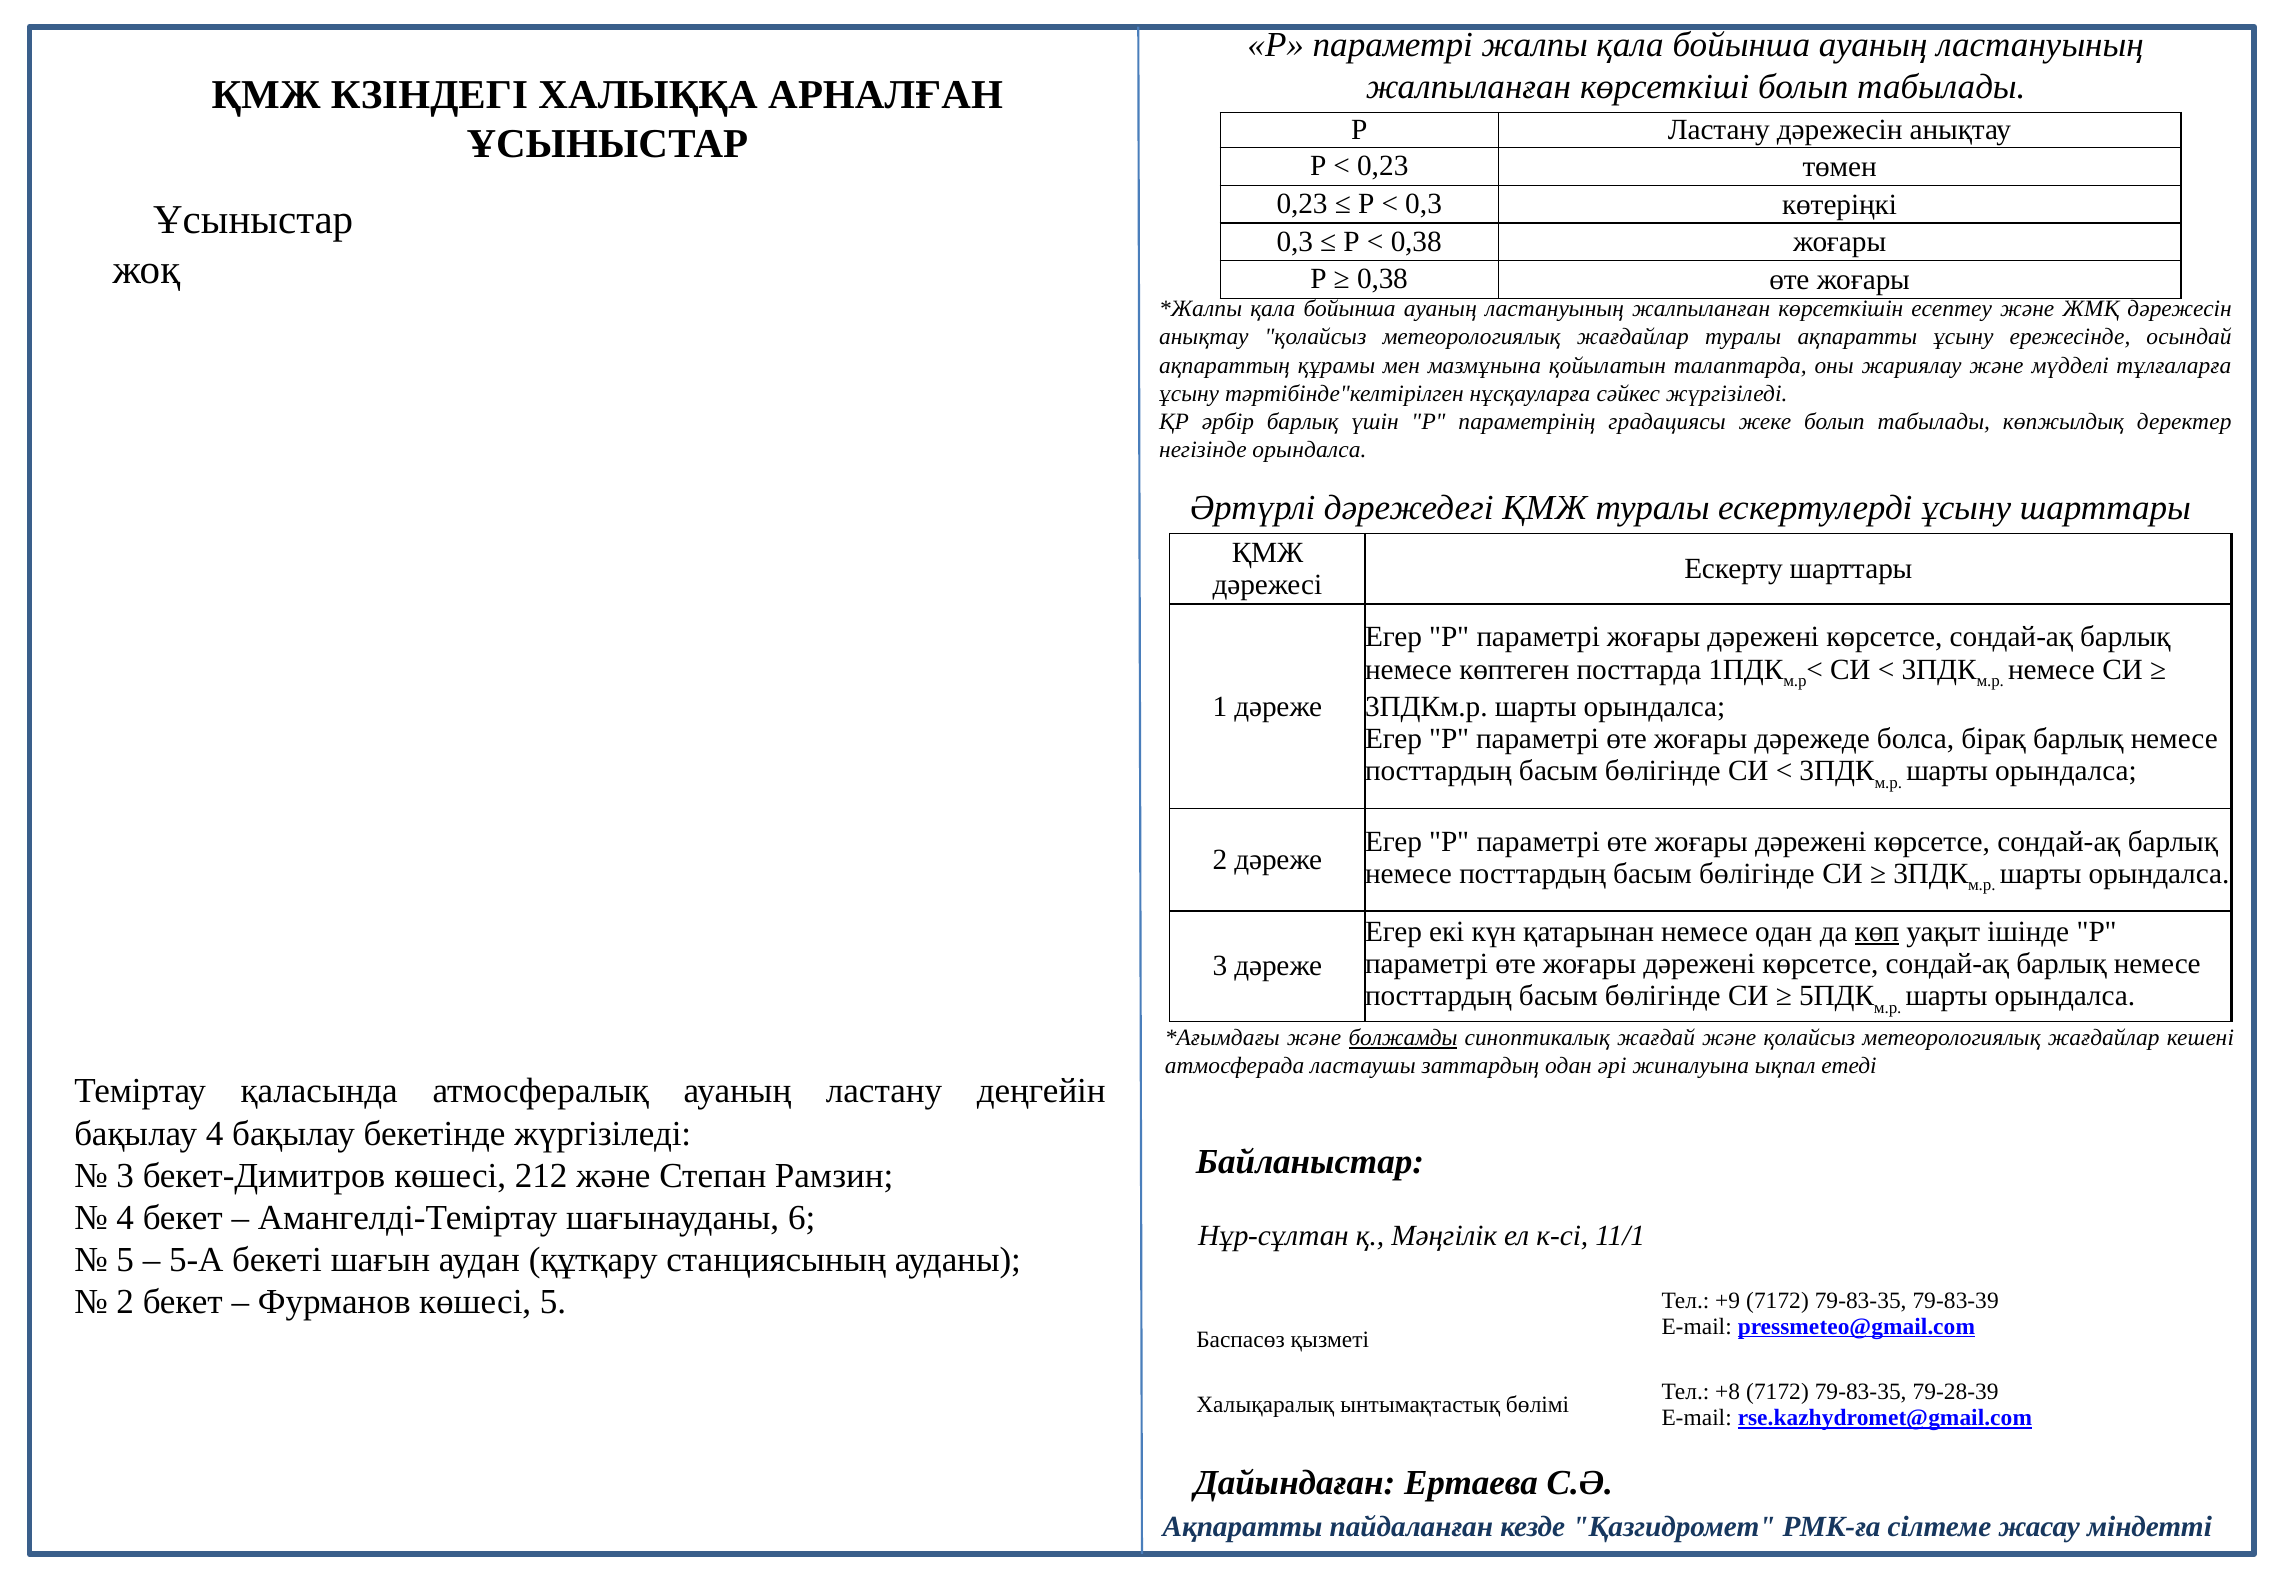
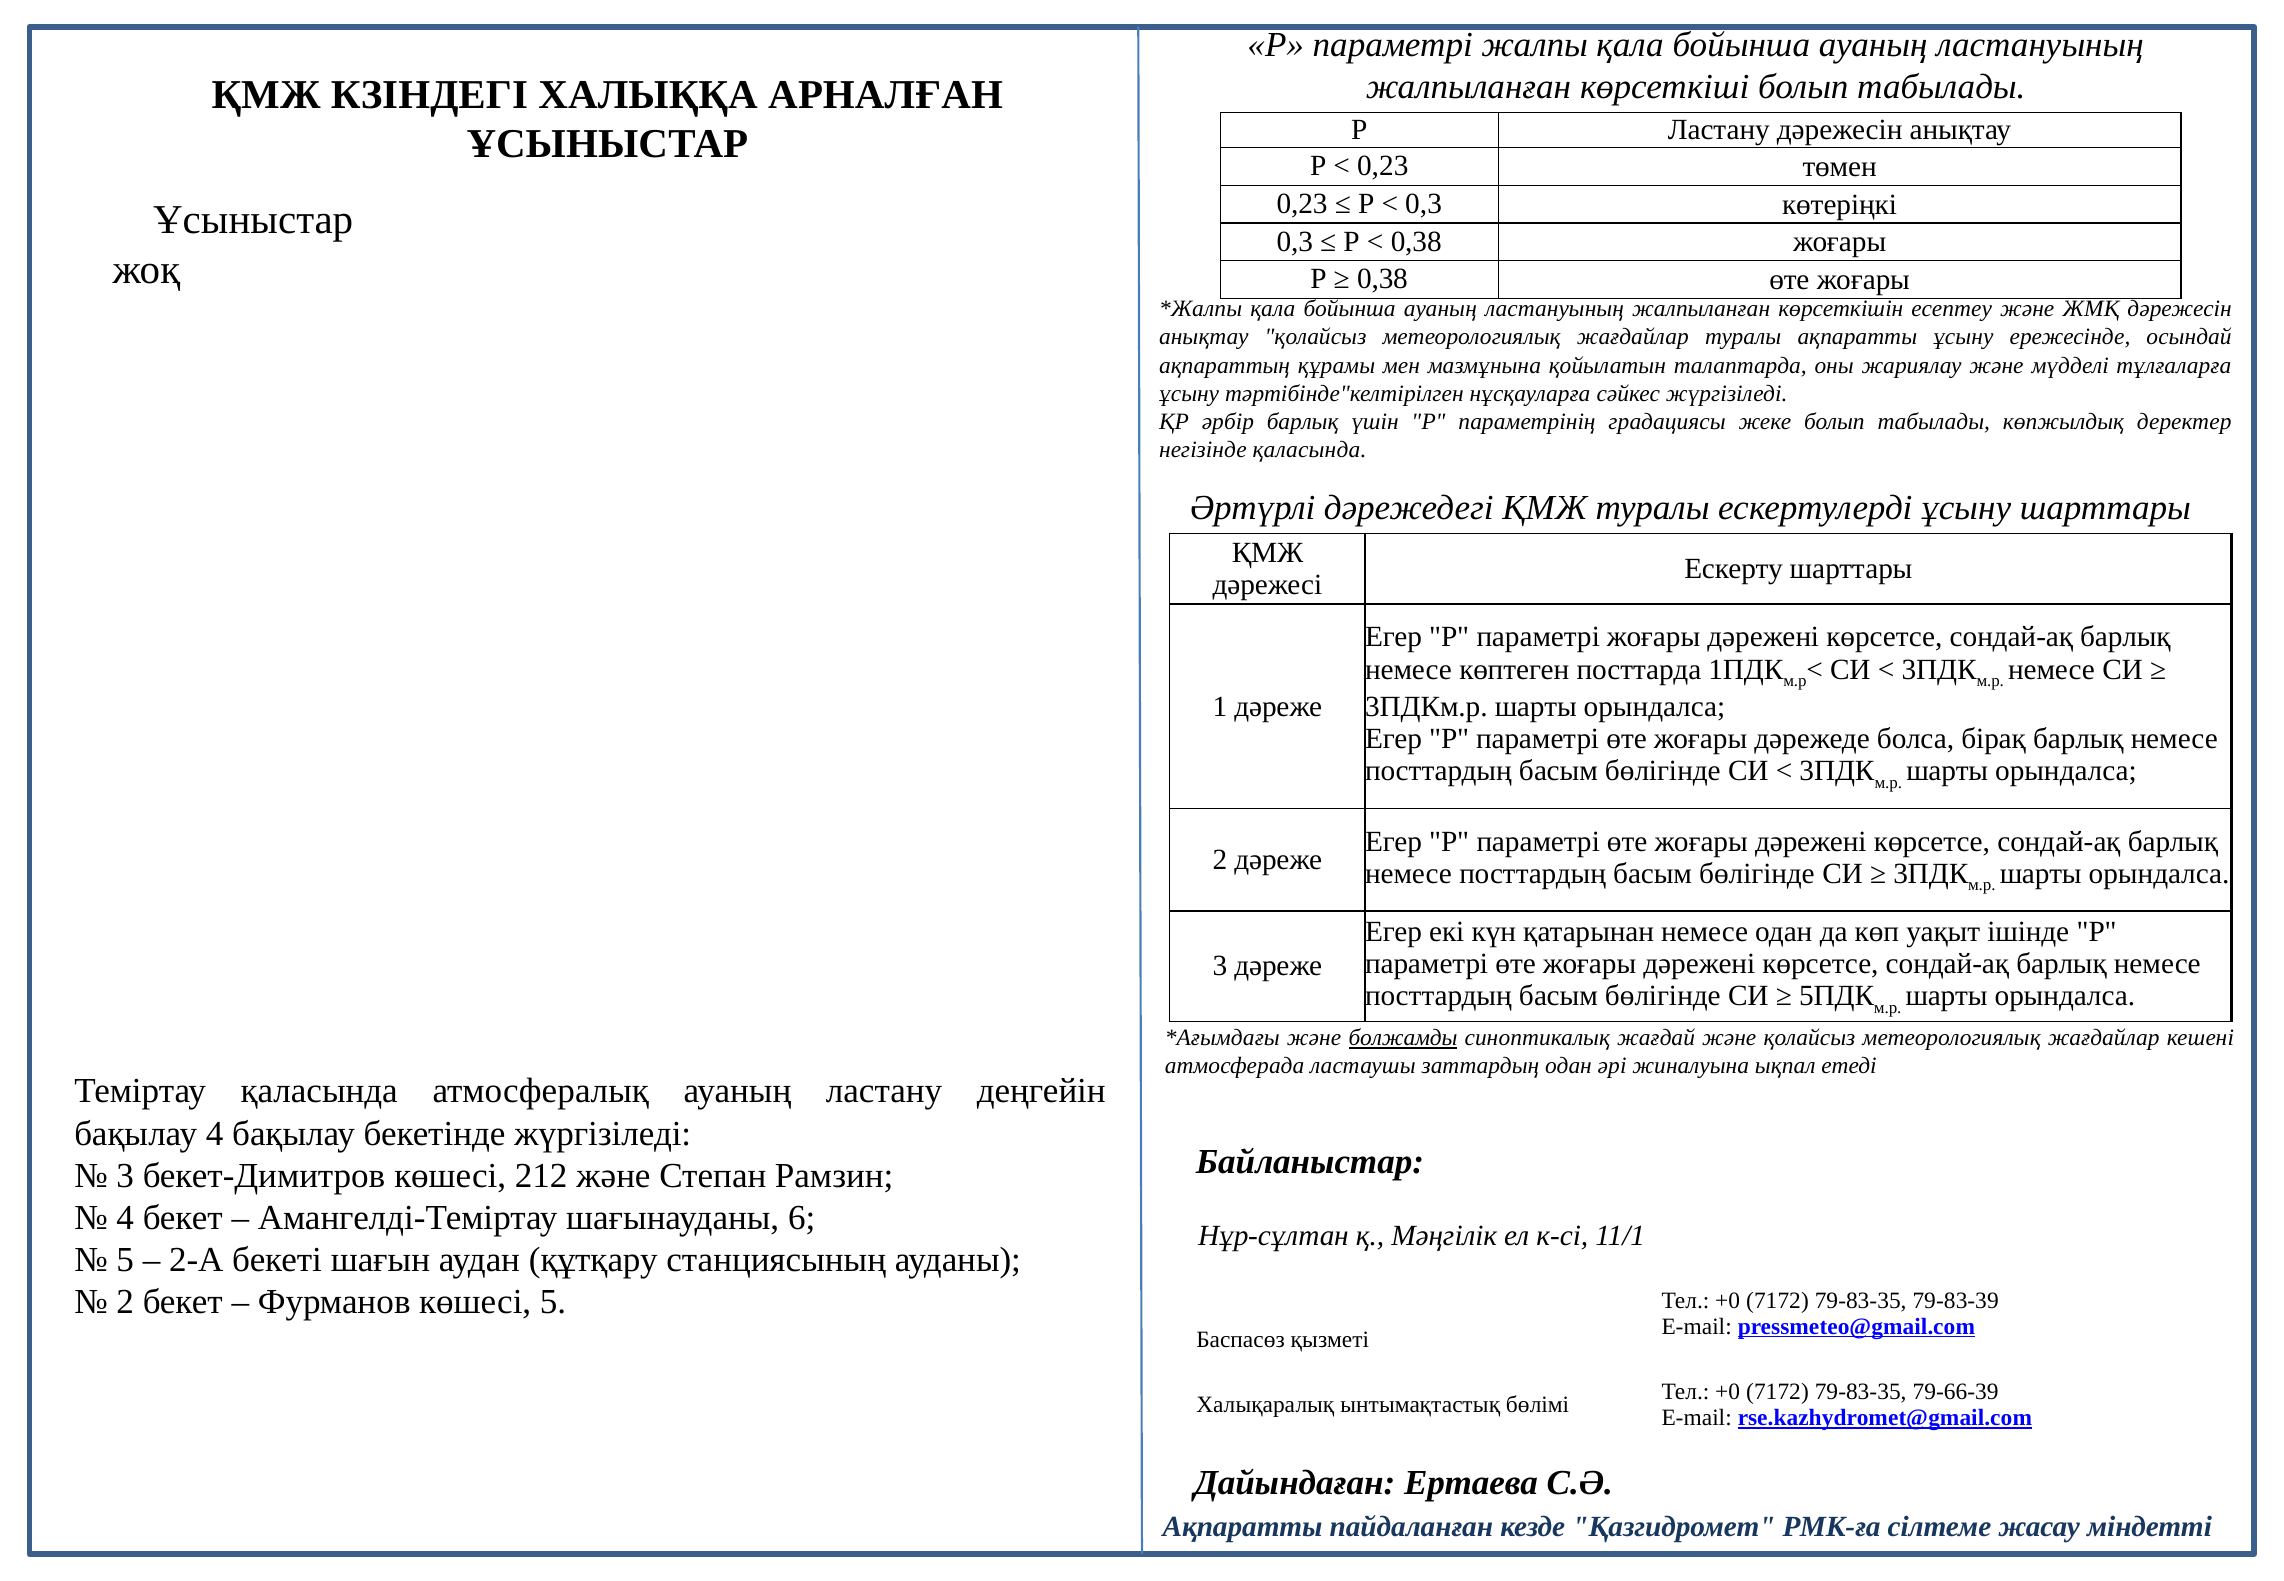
негізінде орындалса: орындалса -> қаласында
көп underline: present -> none
5-А: 5-А -> 2-А
+9 at (1728, 1301): +9 -> +0
+8 at (1728, 1392): +8 -> +0
79-28-39: 79-28-39 -> 79-66-39
